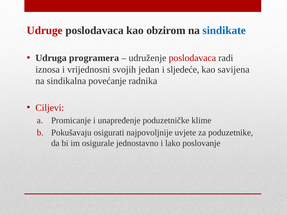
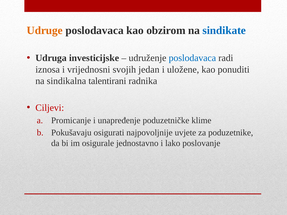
Udruge colour: red -> orange
programera: programera -> investicijske
poslodavaca at (192, 58) colour: red -> blue
sljedeće: sljedeće -> uložene
savijena: savijena -> ponuditi
povećanje: povećanje -> talentirani
